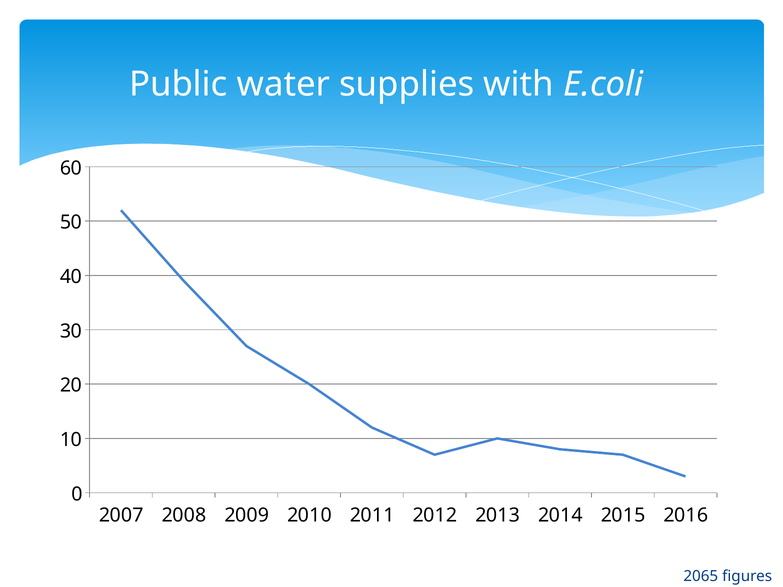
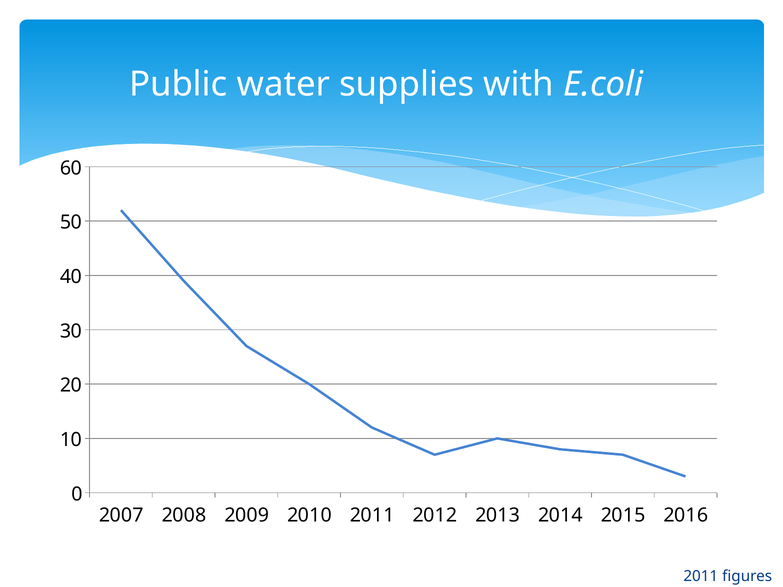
2065 at (701, 577): 2065 -> 2011
